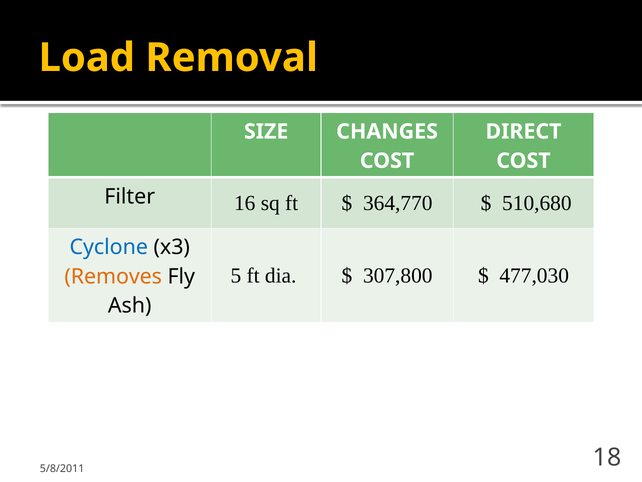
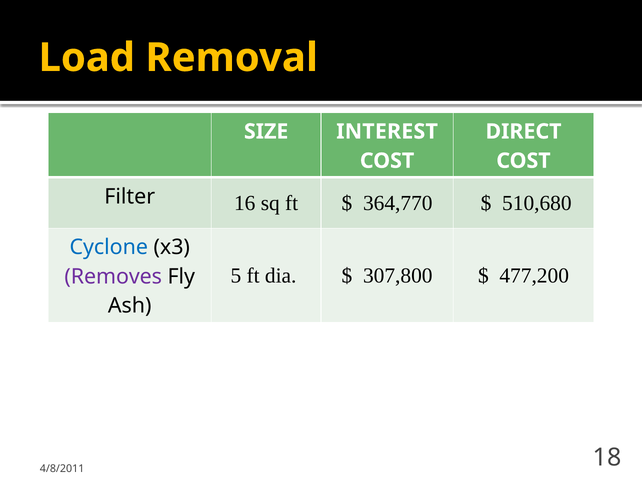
CHANGES: CHANGES -> INTEREST
477,030: 477,030 -> 477,200
Removes colour: orange -> purple
5/8/2011: 5/8/2011 -> 4/8/2011
